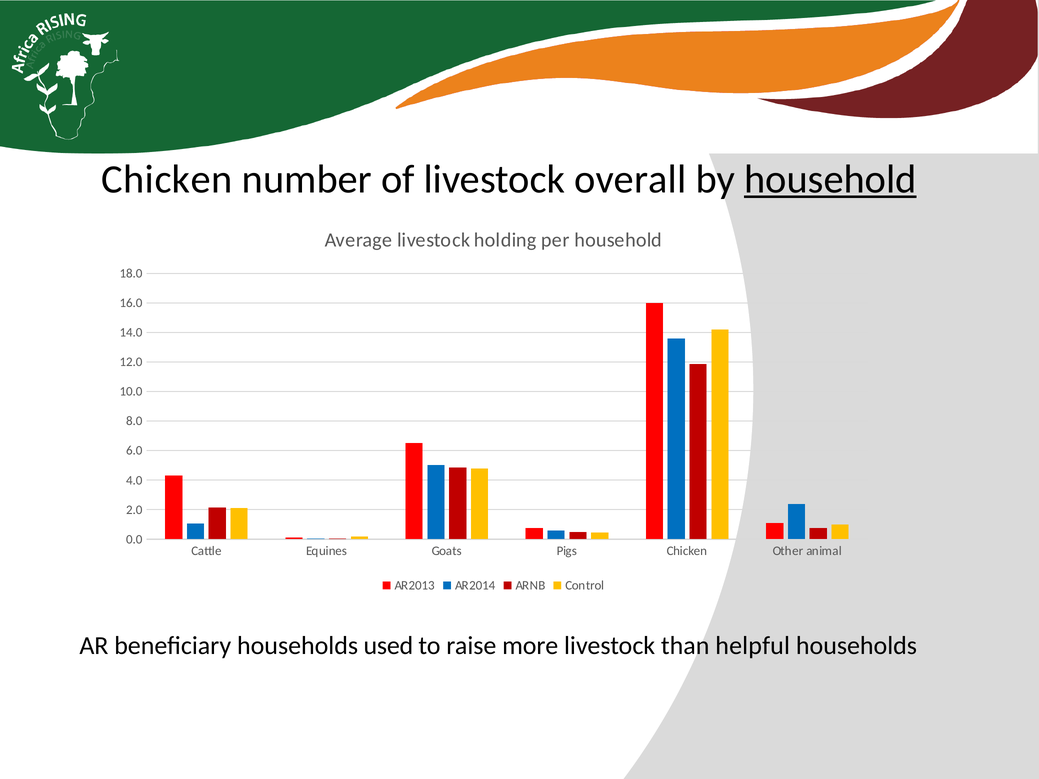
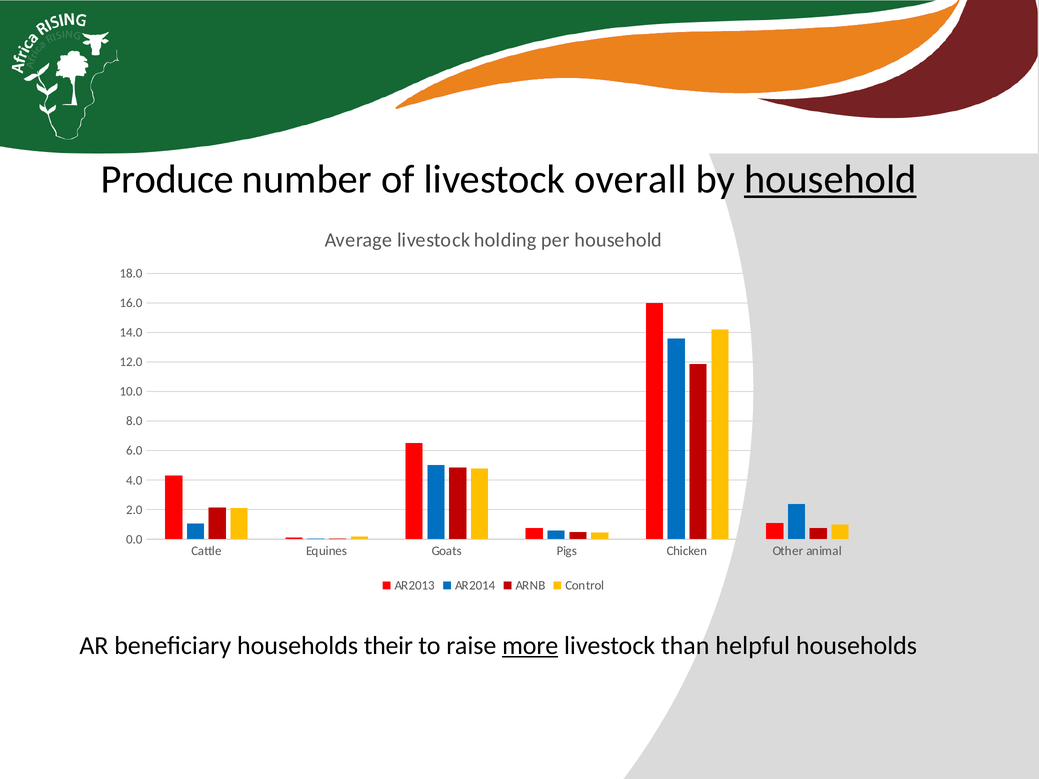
Chicken at (167, 179): Chicken -> Produce
used: used -> their
more underline: none -> present
